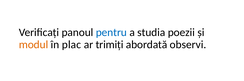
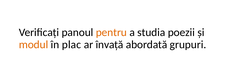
pentru colour: blue -> orange
trimiți: trimiți -> învață
observi: observi -> grupuri
